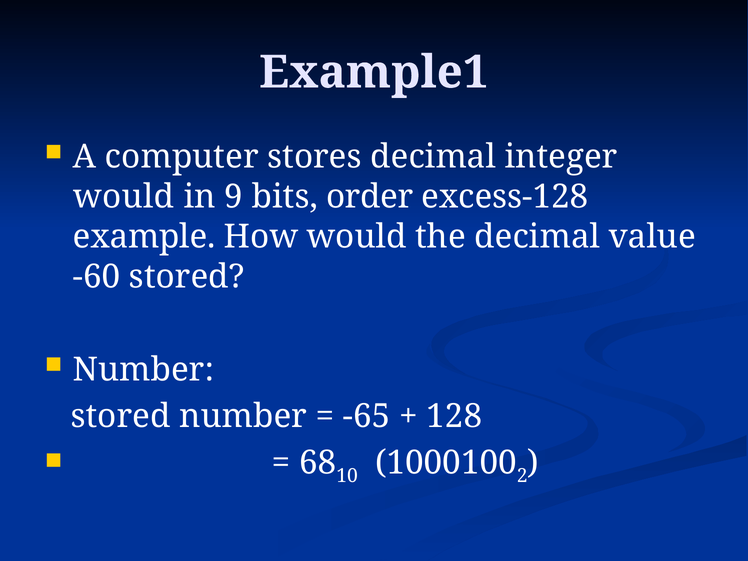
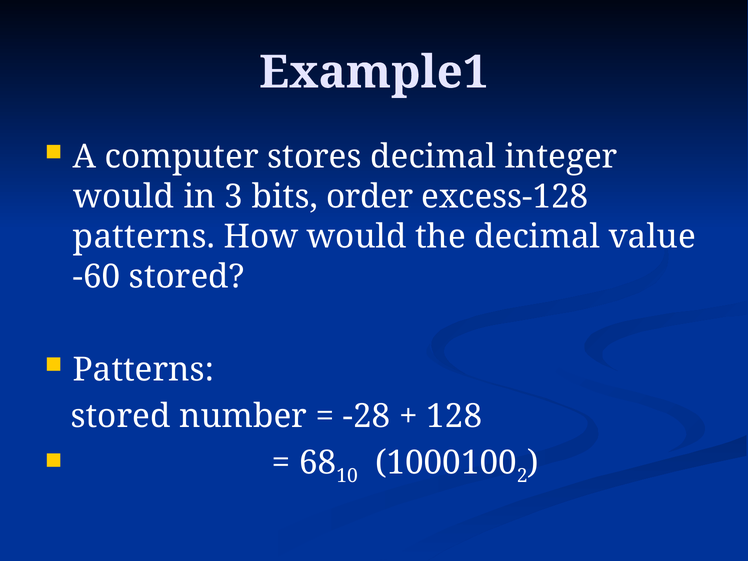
9: 9 -> 3
example at (144, 237): example -> patterns
Number at (144, 370): Number -> Patterns
-65: -65 -> -28
